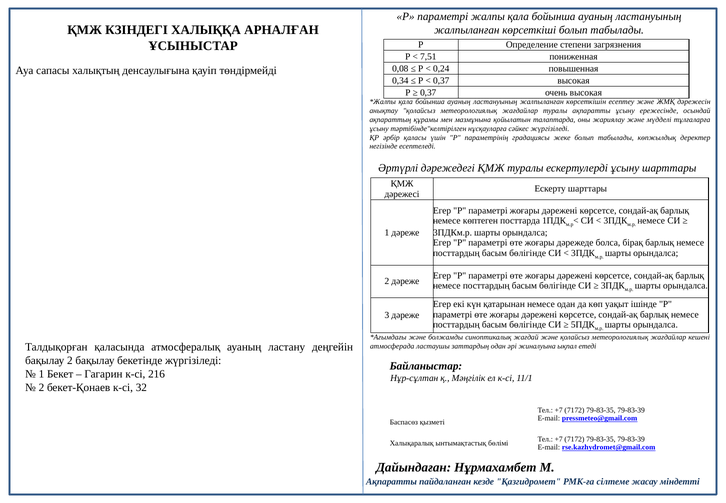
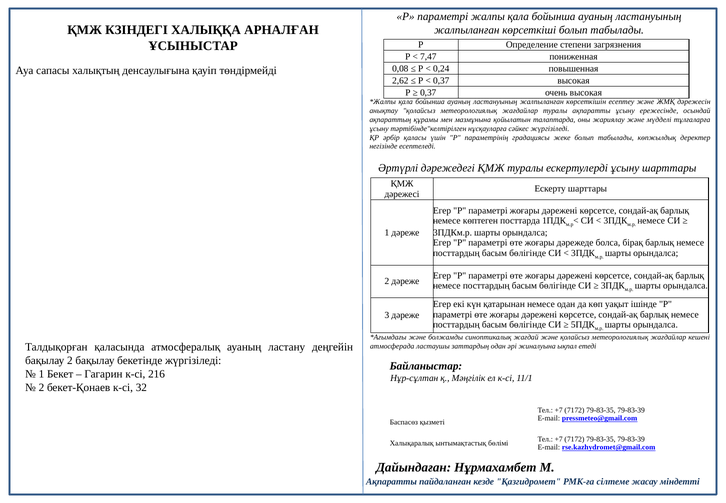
7,51: 7,51 -> 7,47
0,34: 0,34 -> 2,62
